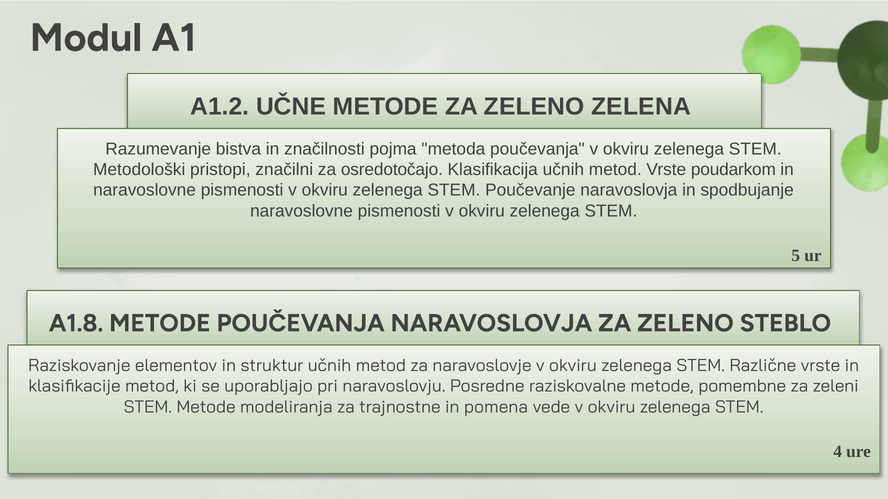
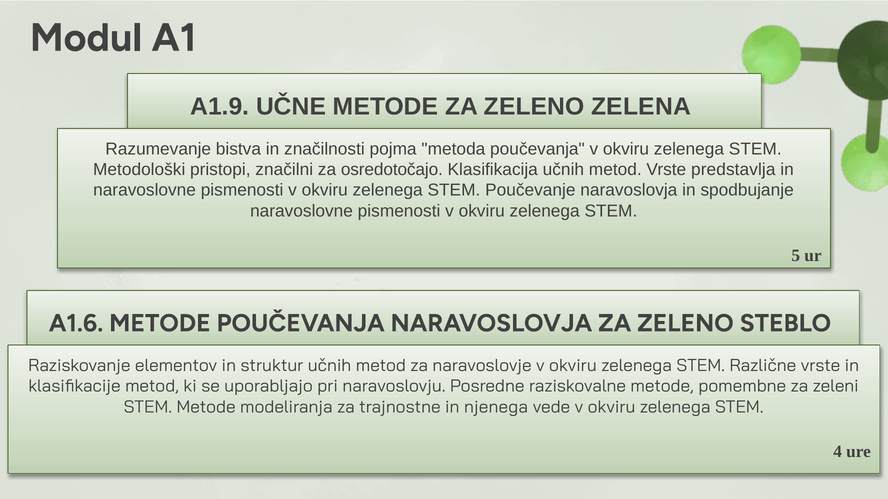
A1.2: A1.2 -> A1.9
poudarkom: poudarkom -> predstavlja
A1.8: A1.8 -> A1.6
pomena: pomena -> njenega
